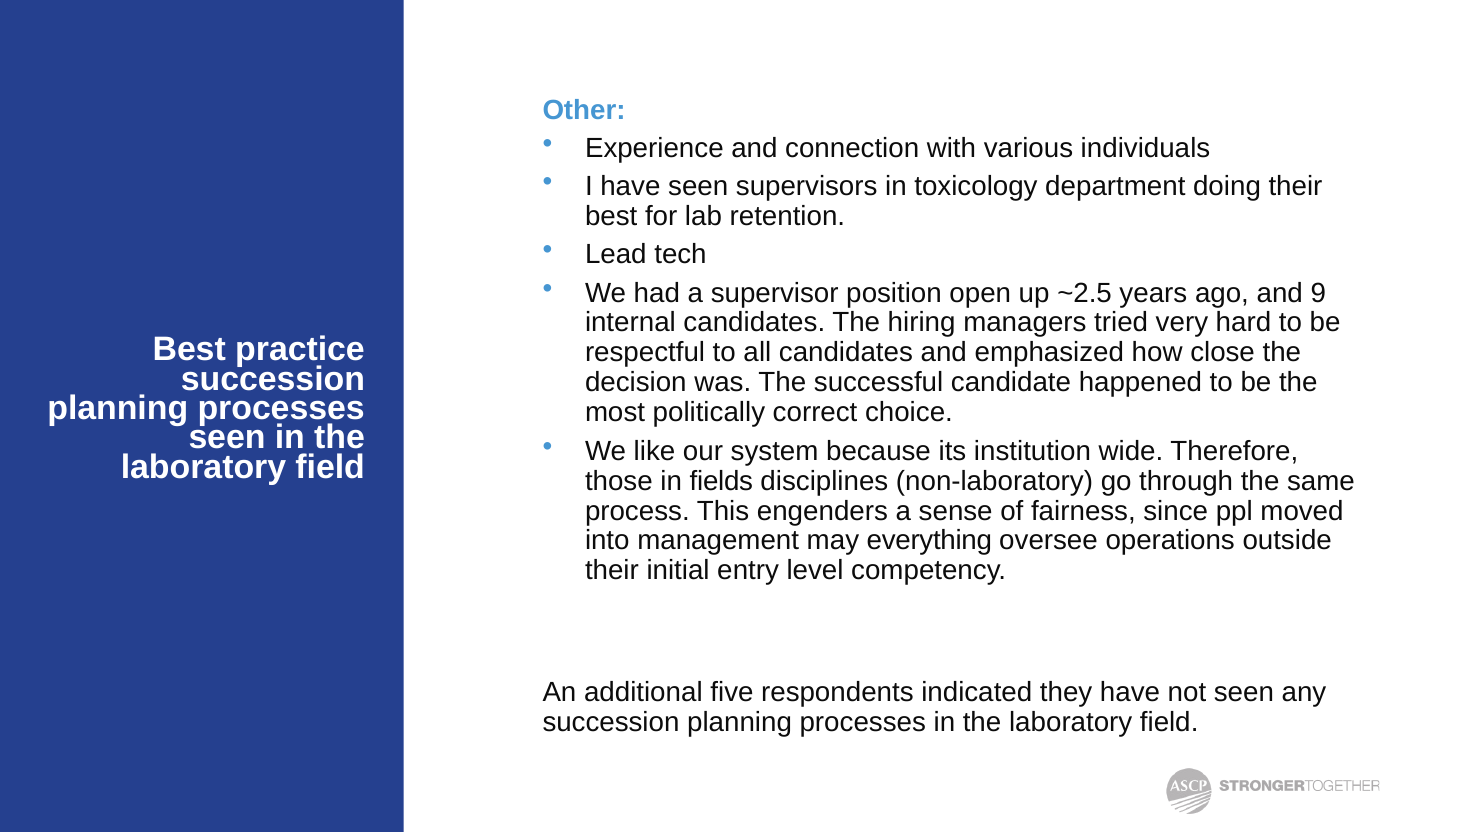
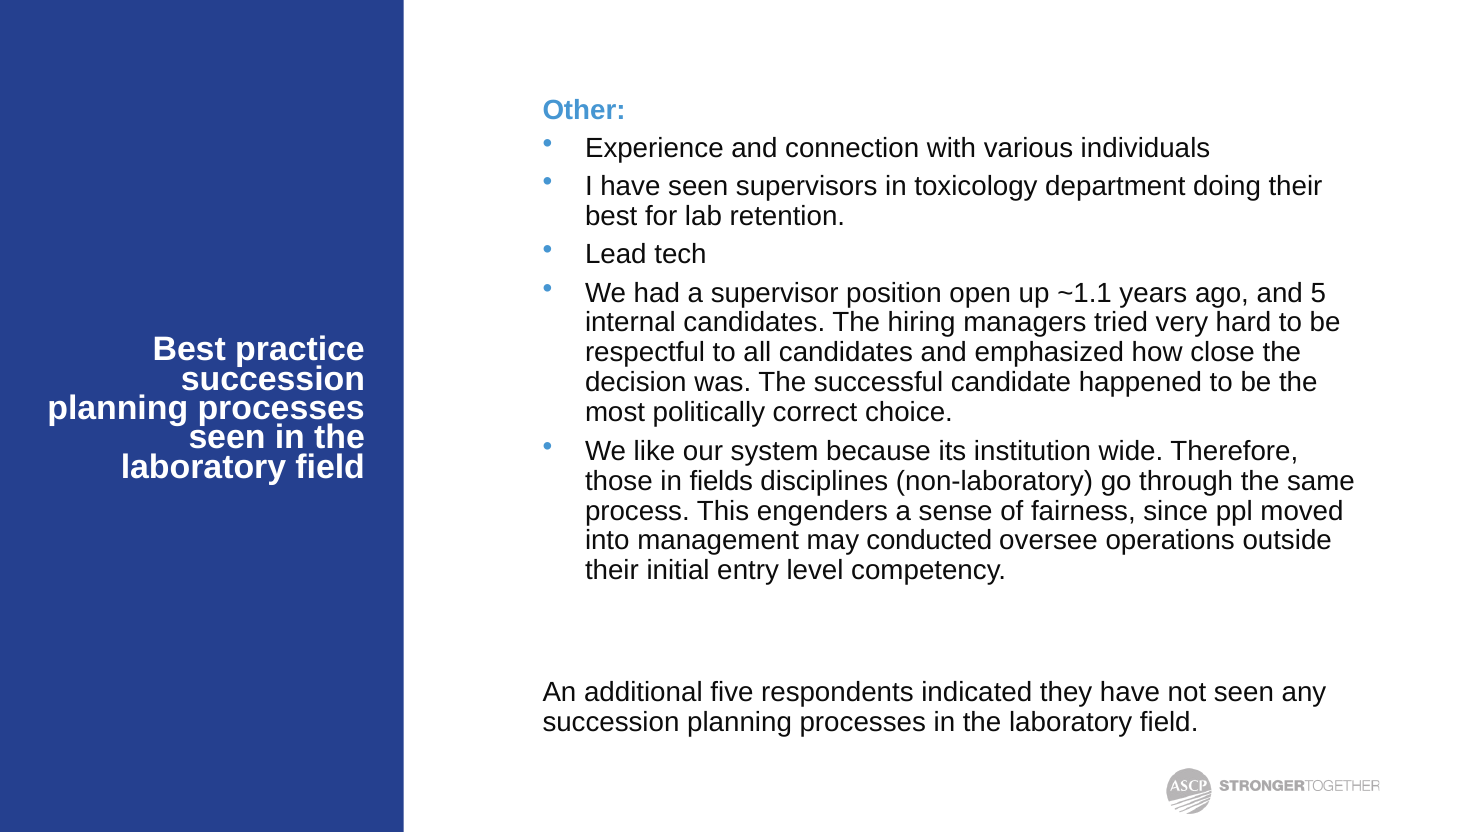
~2.5: ~2.5 -> ~1.1
9: 9 -> 5
everything: everything -> conducted
